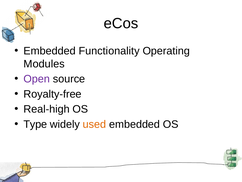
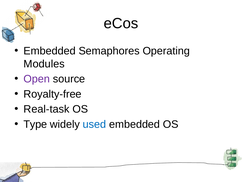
Functionality: Functionality -> Semaphores
Real-high: Real-high -> Real-task
used colour: orange -> blue
